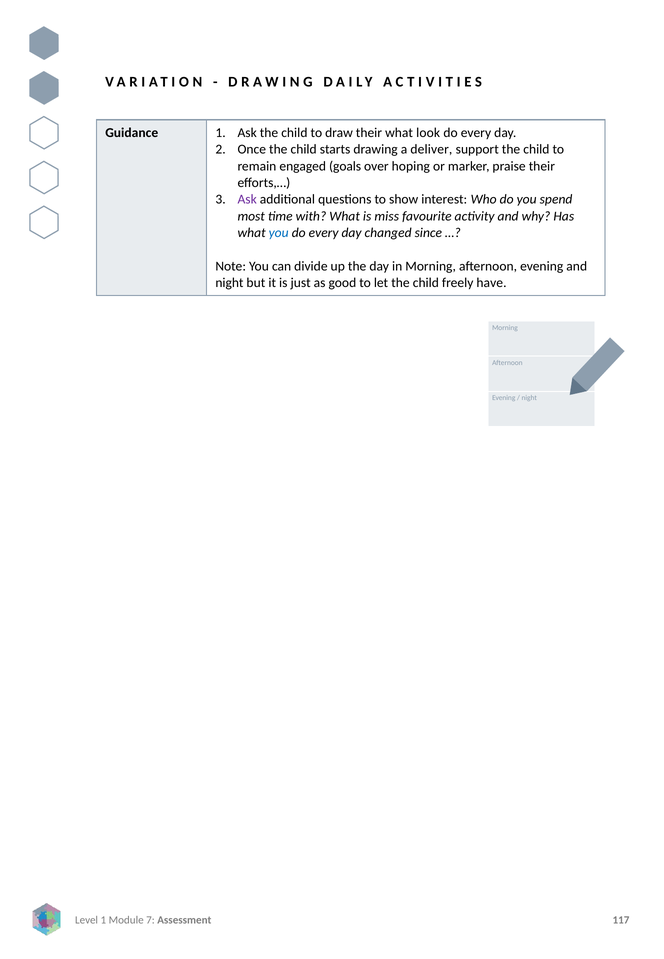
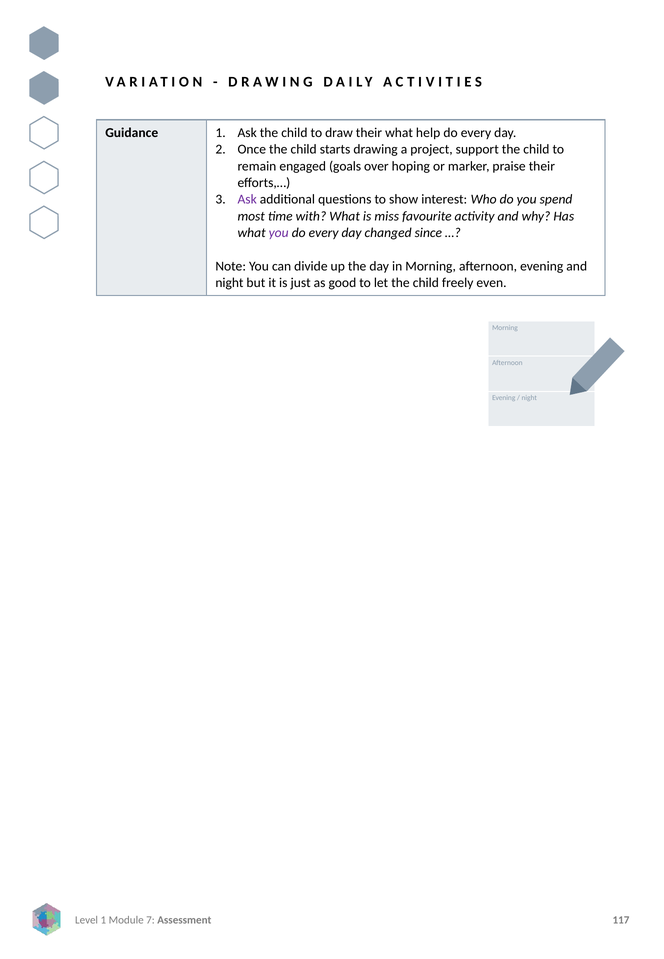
look: look -> help
deliver: deliver -> project
you at (279, 233) colour: blue -> purple
have: have -> even
